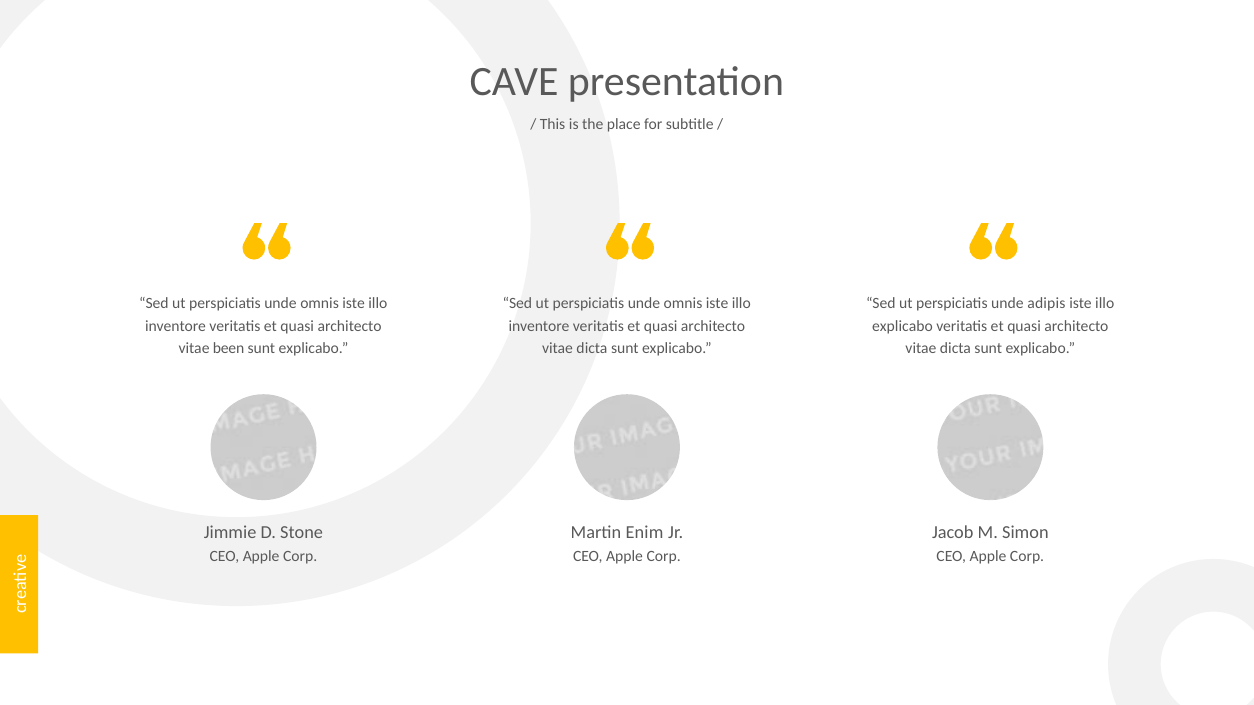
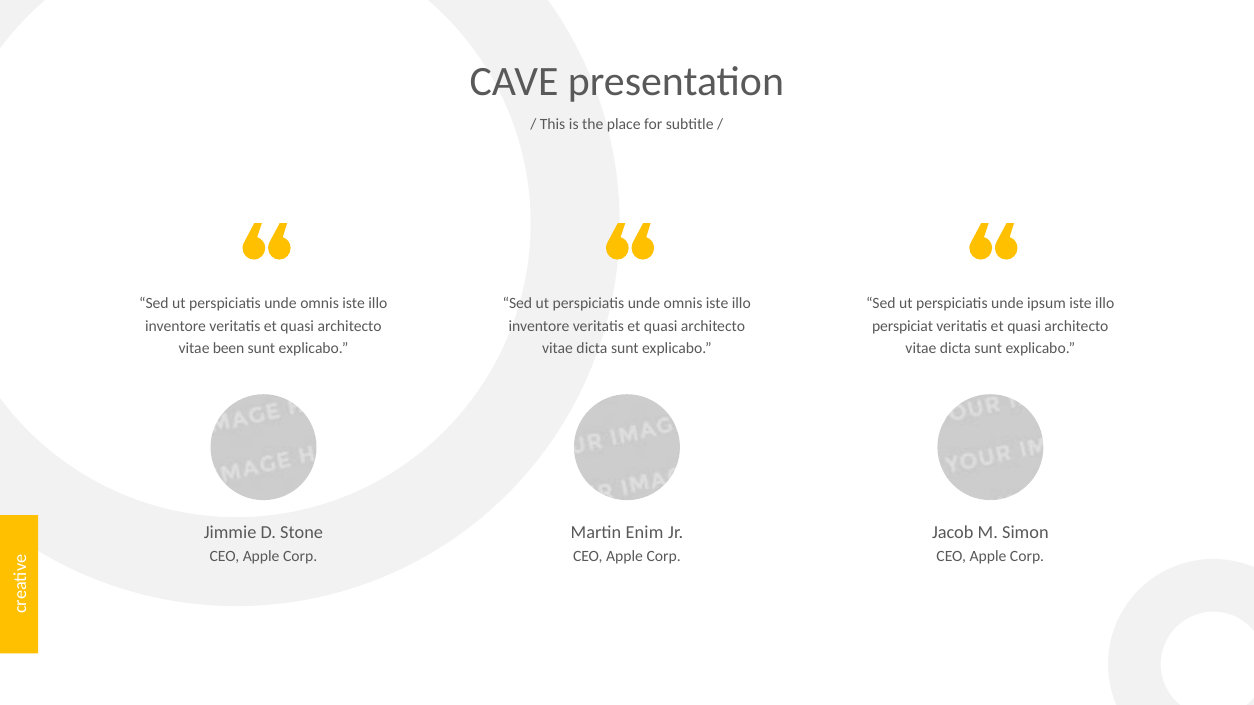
adipis: adipis -> ipsum
explicabo at (902, 326): explicabo -> perspiciat
